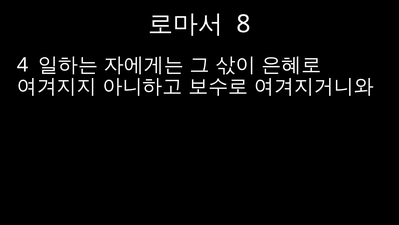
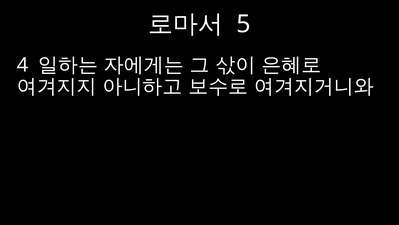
8: 8 -> 5
